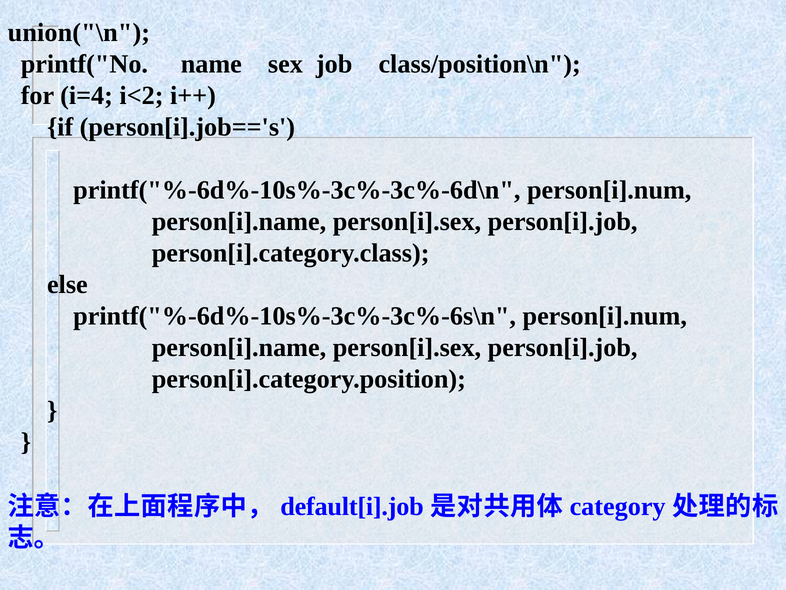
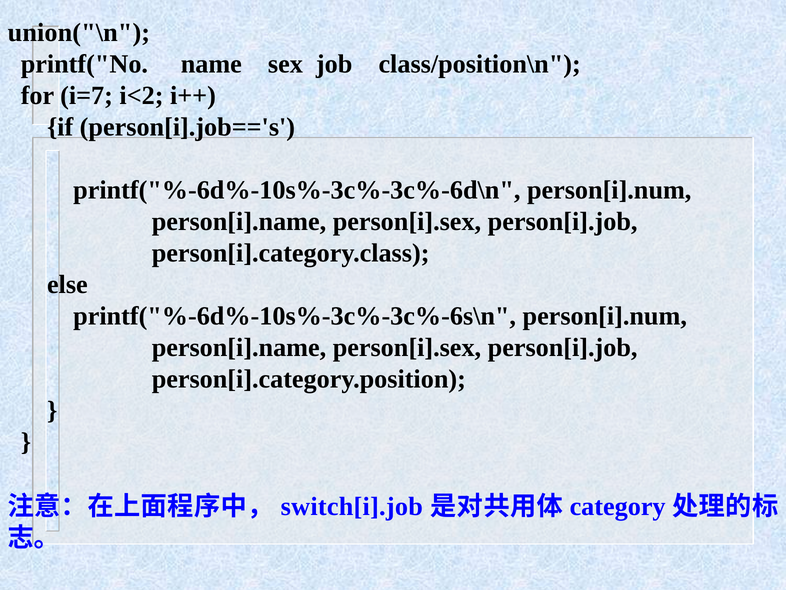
i=4: i=4 -> i=7
default[i].job: default[i].job -> switch[i].job
